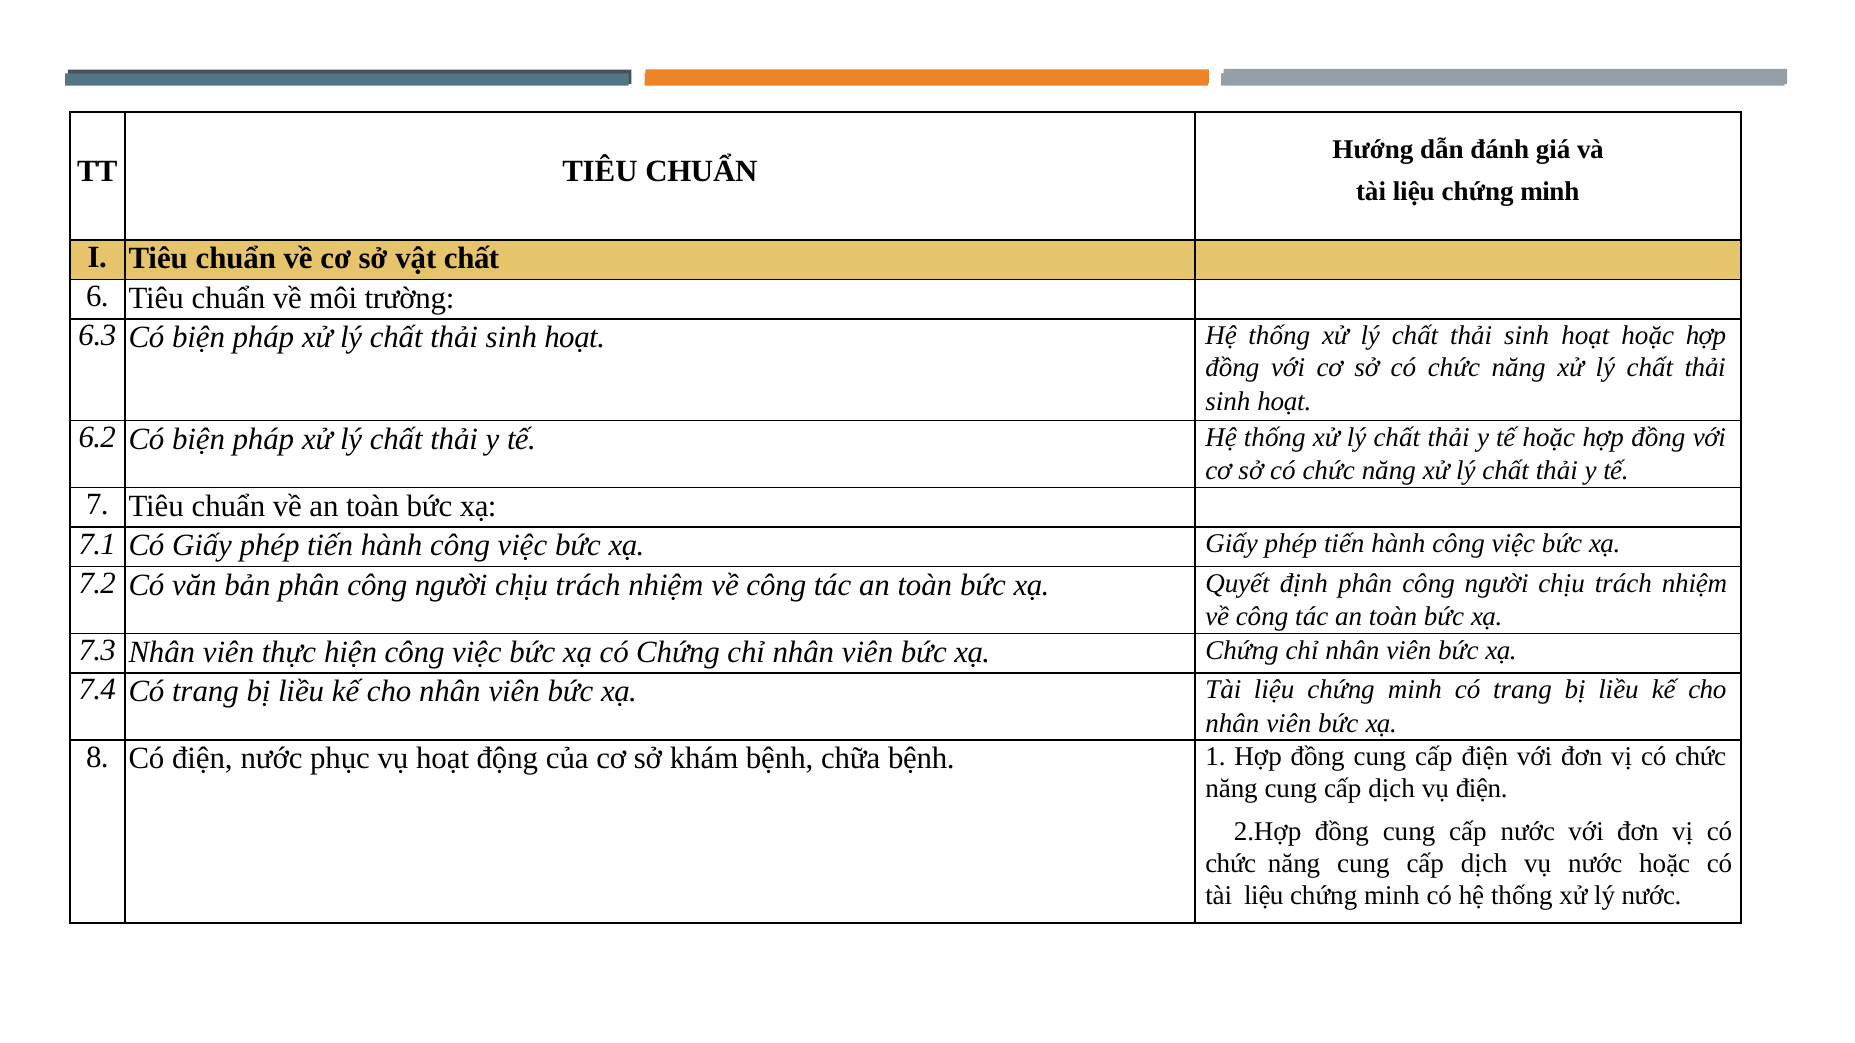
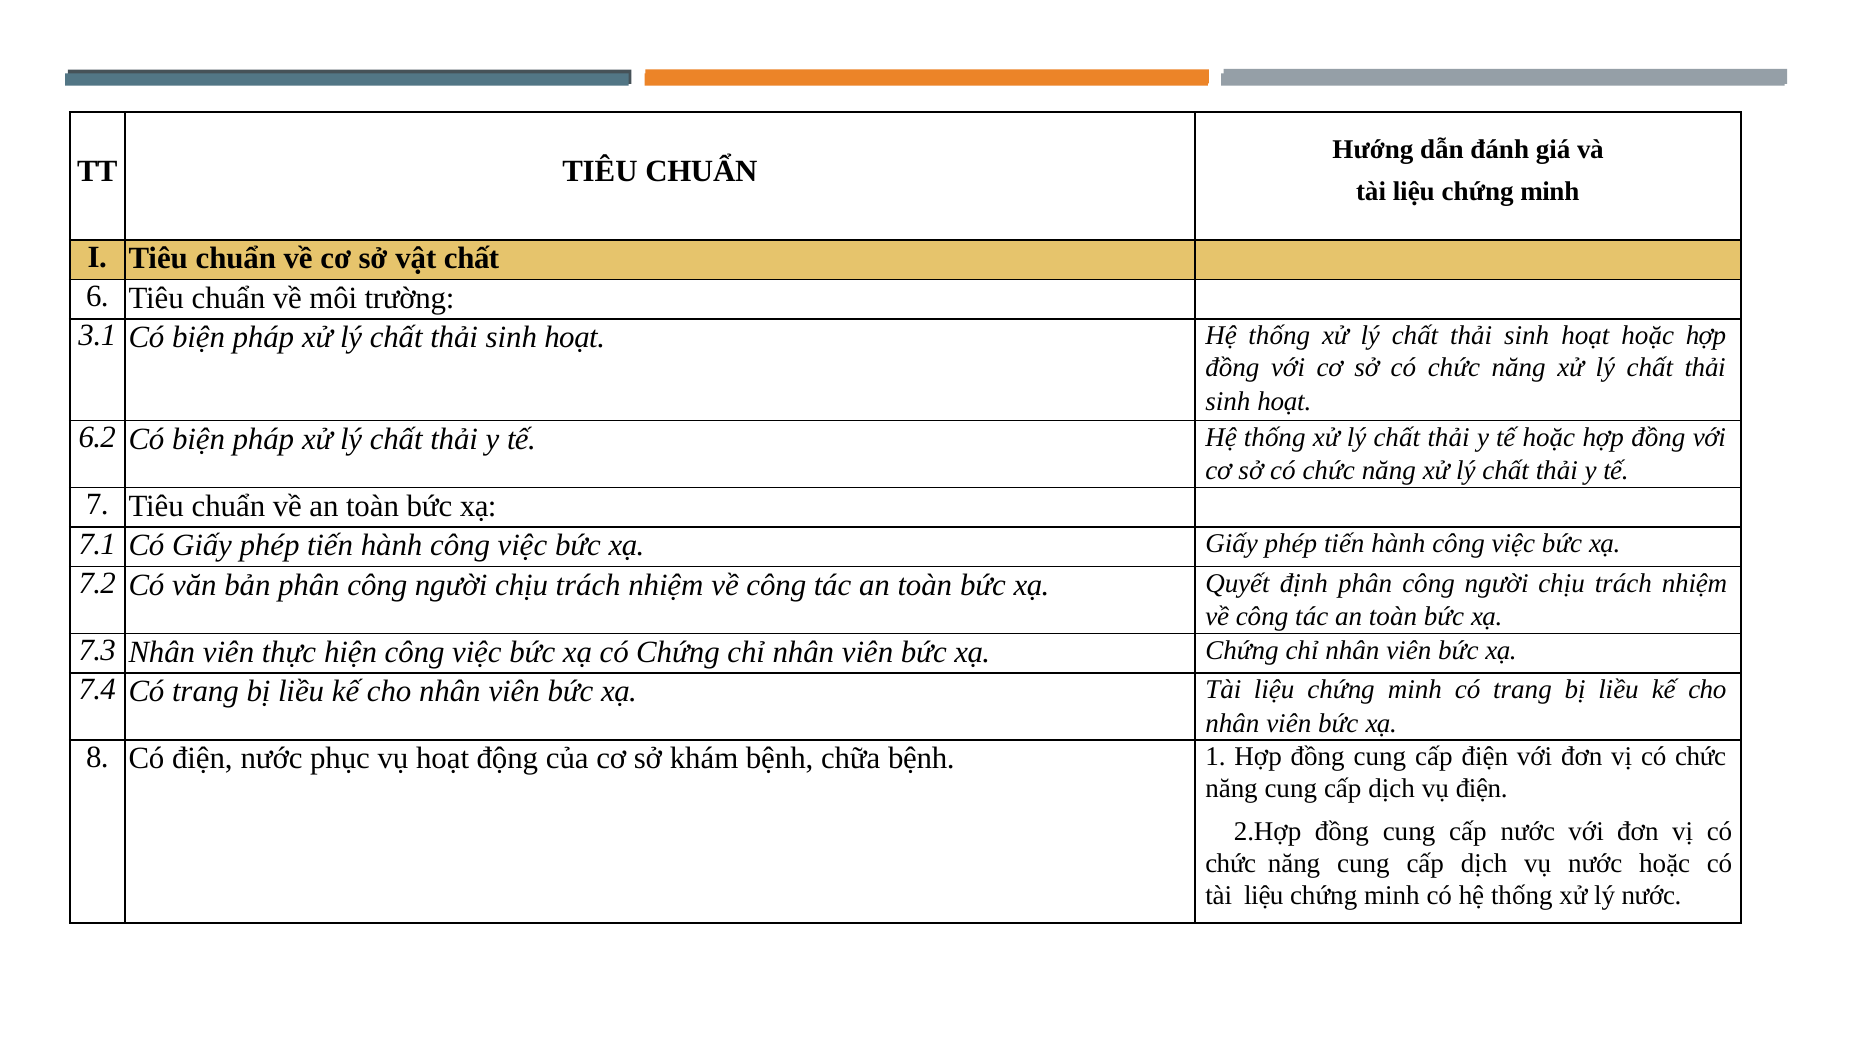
6.3: 6.3 -> 3.1
